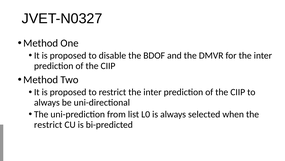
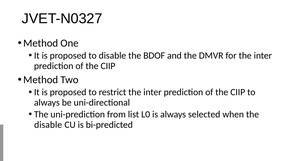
restrict at (48, 124): restrict -> disable
